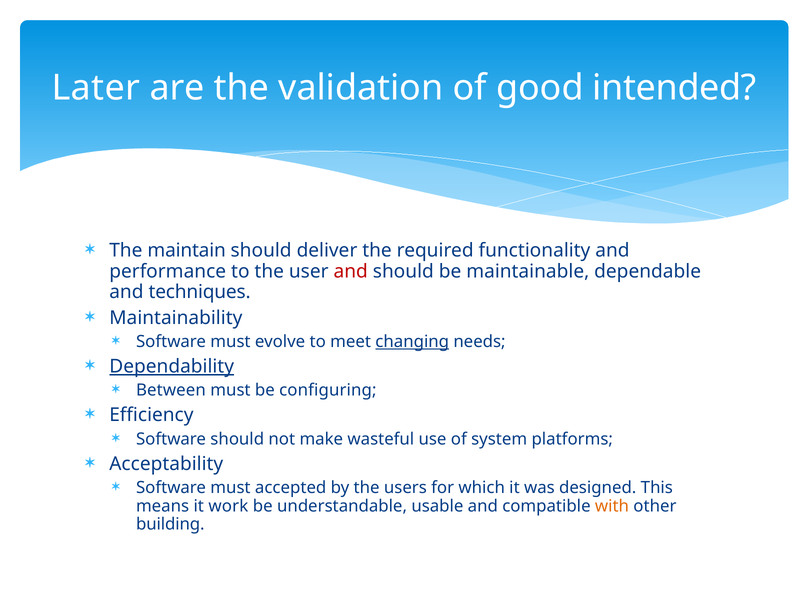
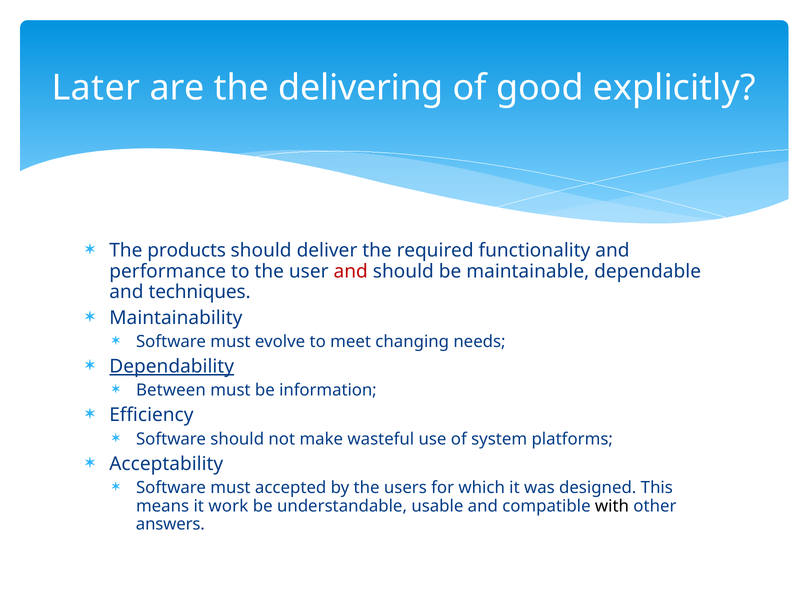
validation: validation -> delivering
intended: intended -> explicitly
maintain: maintain -> products
changing underline: present -> none
configuring: configuring -> information
with colour: orange -> black
building: building -> answers
